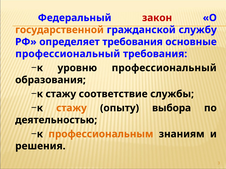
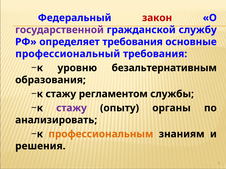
государственной colour: orange -> purple
уровню профессиональный: профессиональный -> безальтернативным
соответствие: соответствие -> регламентом
стажу at (72, 108) colour: orange -> purple
выбора: выбора -> органы
деятельностью: деятельностью -> анализировать
